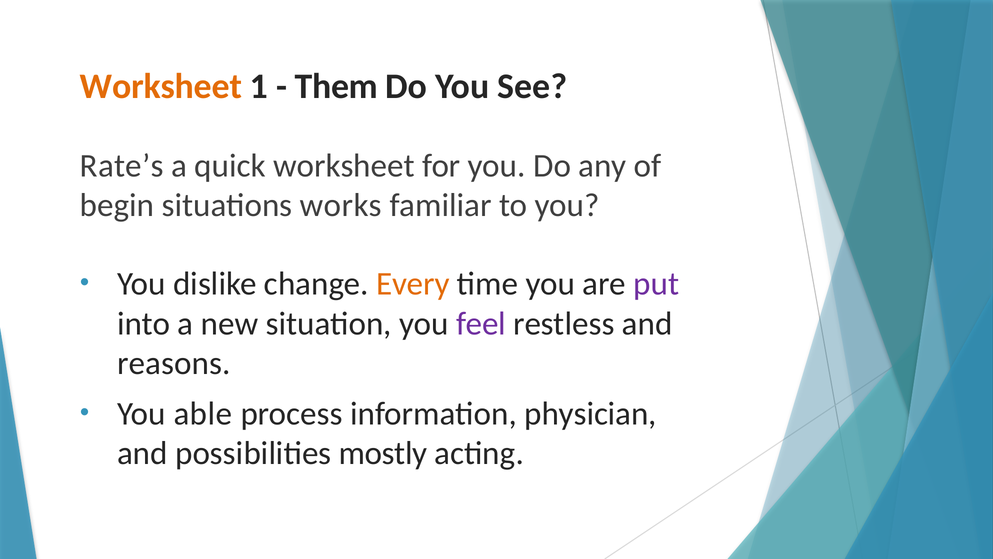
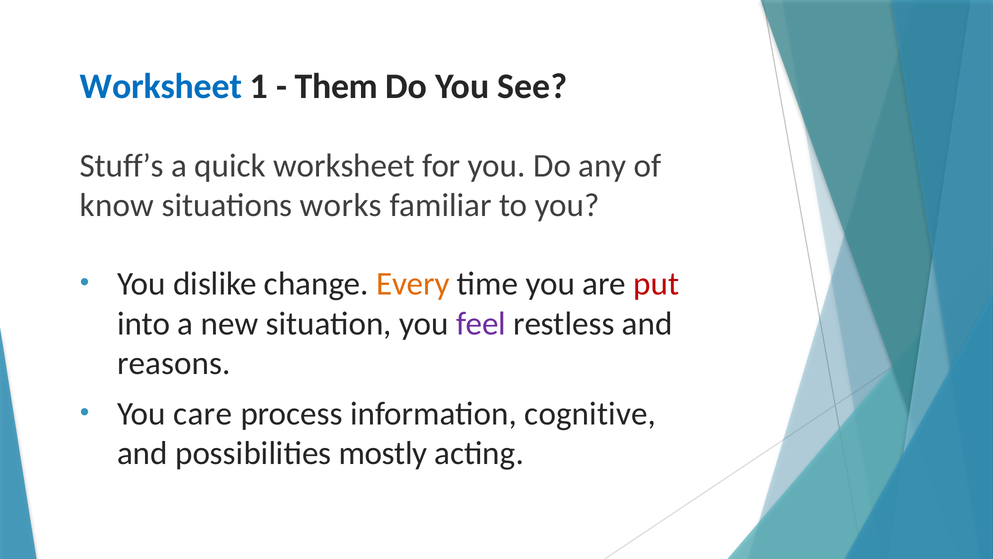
Worksheet at (161, 87) colour: orange -> blue
Rate’s: Rate’s -> Stuff’s
begin: begin -> know
put colour: purple -> red
able: able -> care
physician: physician -> cognitive
